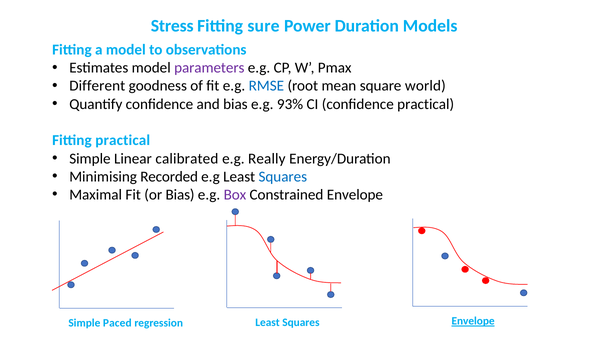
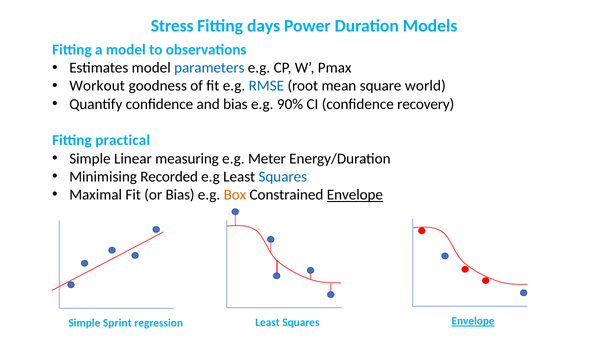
sure: sure -> days
parameters colour: purple -> blue
Different: Different -> Workout
93%: 93% -> 90%
confidence practical: practical -> recovery
calibrated: calibrated -> measuring
Really: Really -> Meter
Box colour: purple -> orange
Envelope at (355, 195) underline: none -> present
Paced: Paced -> Sprint
